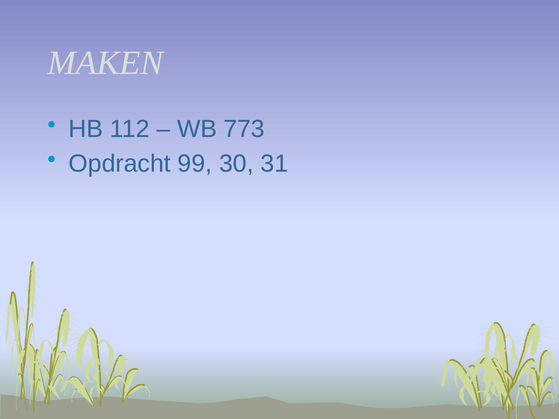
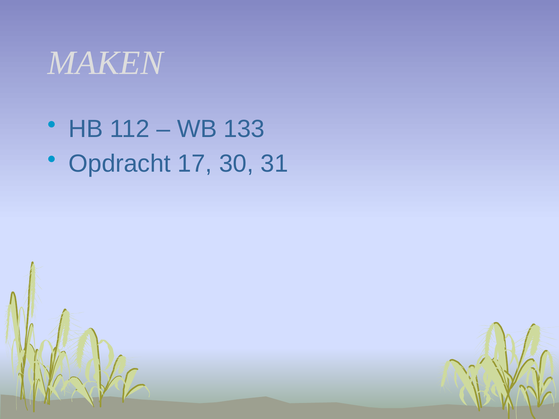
773: 773 -> 133
99: 99 -> 17
